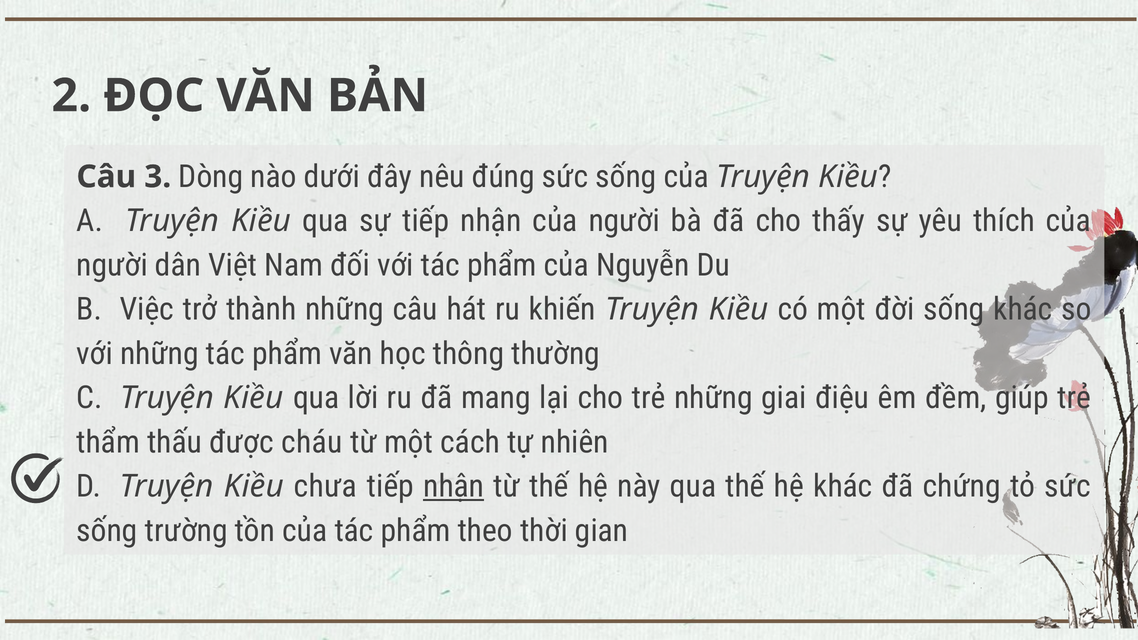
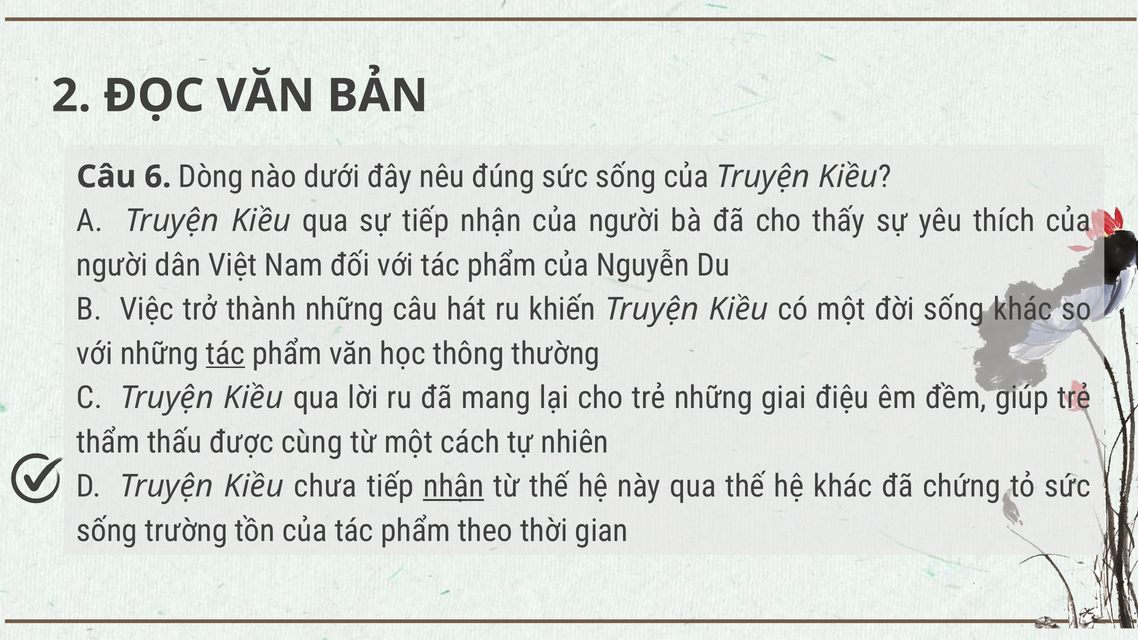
3: 3 -> 6
tác at (225, 354) underline: none -> present
cháu: cháu -> cùng
